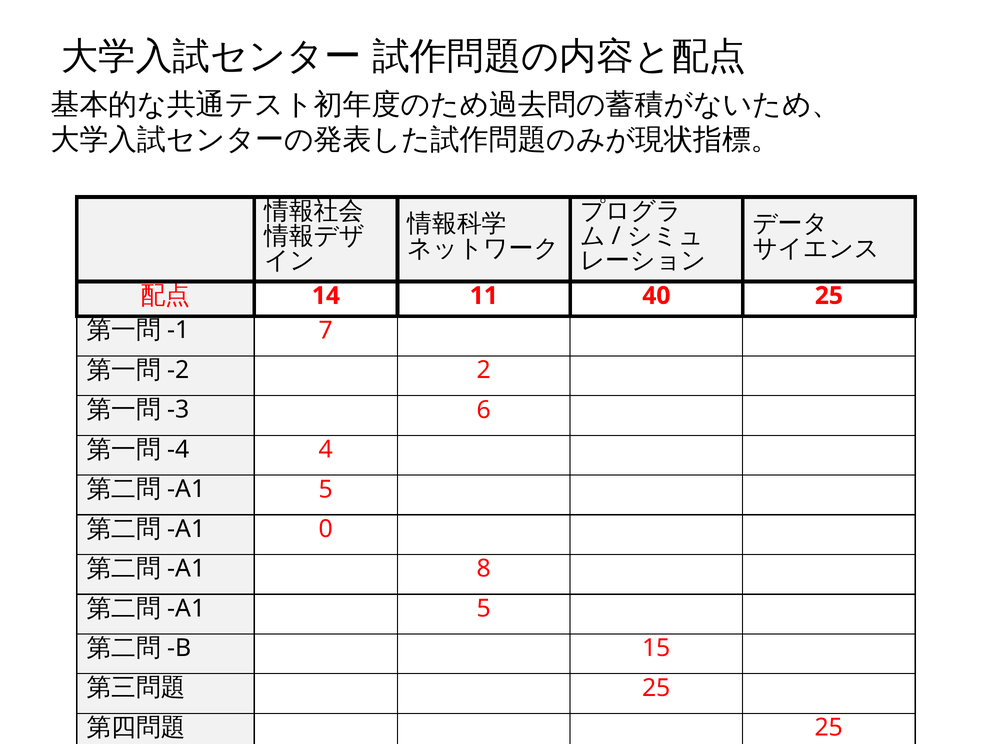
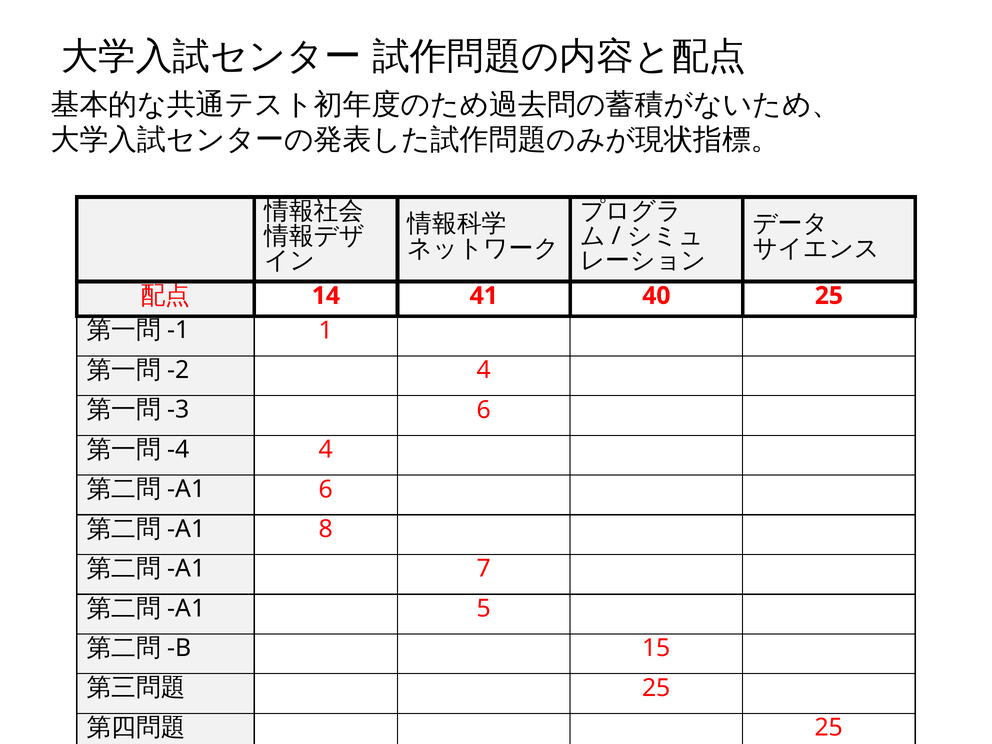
11: 11 -> 41
7: 7 -> 1
2 at (484, 370): 2 -> 4
5 at (326, 489): 5 -> 6
0: 0 -> 8
8: 8 -> 7
